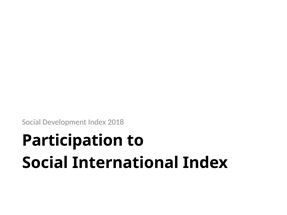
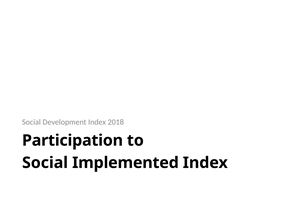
International: International -> Implemented
